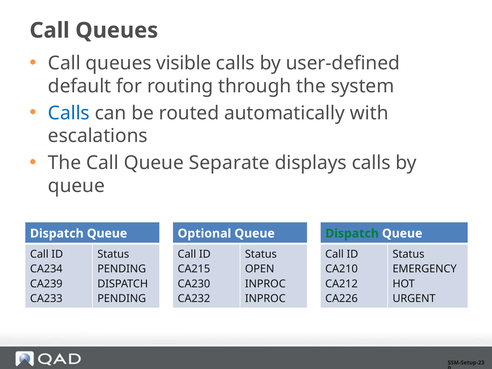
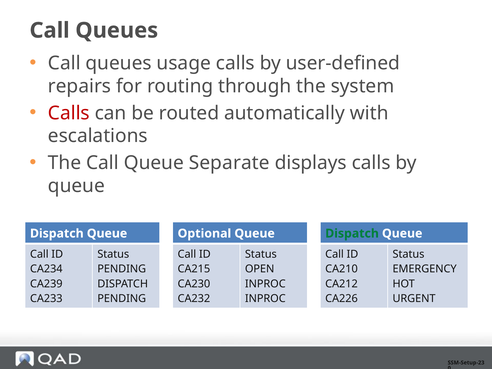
visible: visible -> usage
default: default -> repairs
Calls at (69, 113) colour: blue -> red
